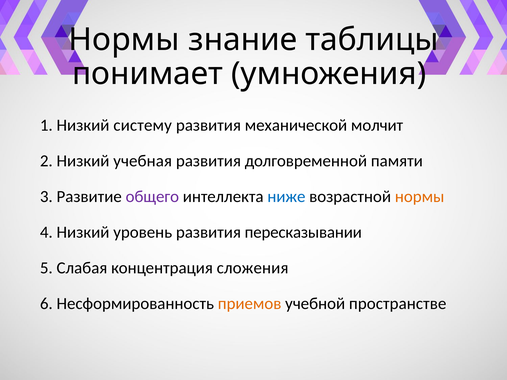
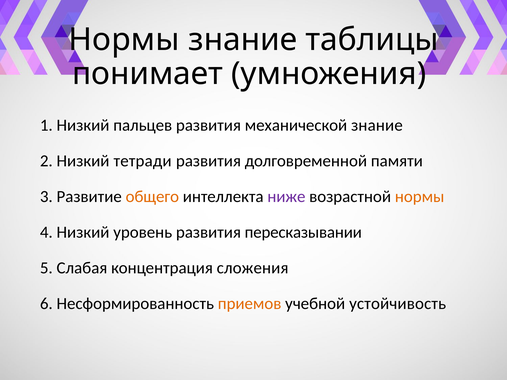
систему: систему -> пальцев
механической молчит: молчит -> знание
учебная: учебная -> тетради
общего colour: purple -> orange
ниже colour: blue -> purple
пространстве: пространстве -> устойчивость
